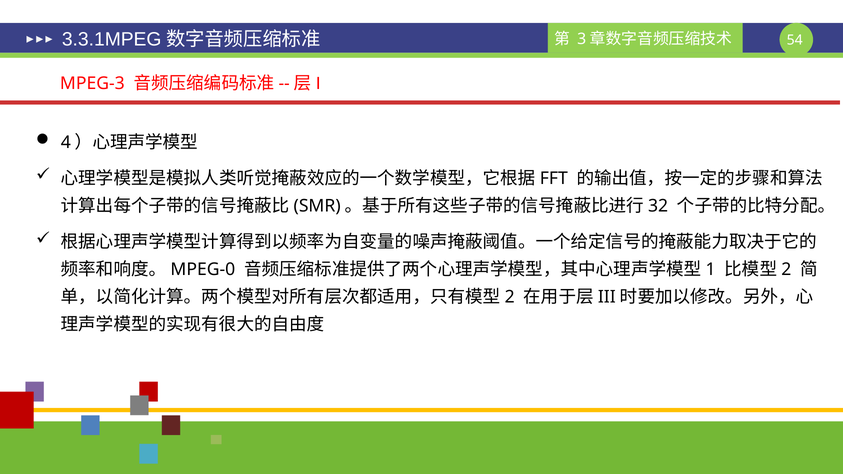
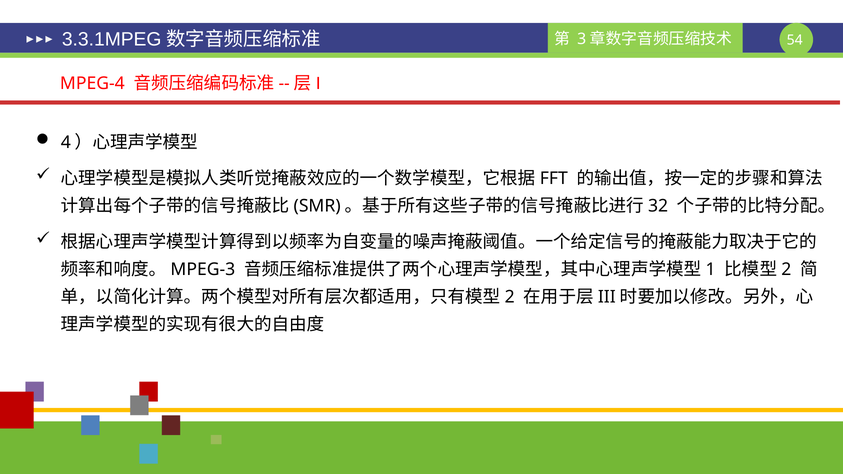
MPEG-3: MPEG-3 -> MPEG-4
MPEG-0: MPEG-0 -> MPEG-3
